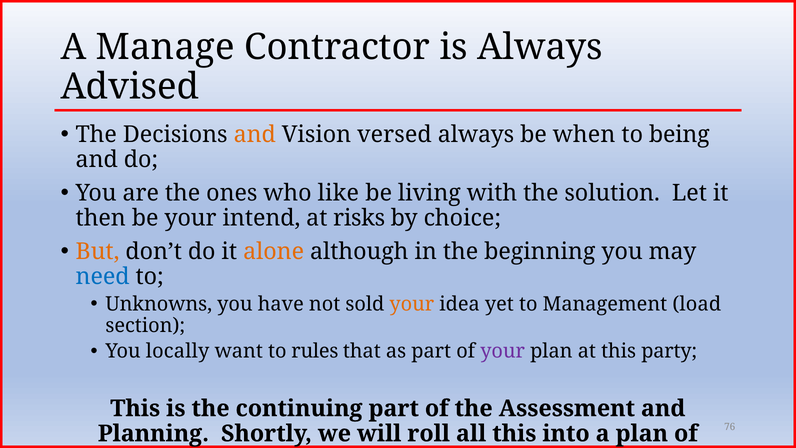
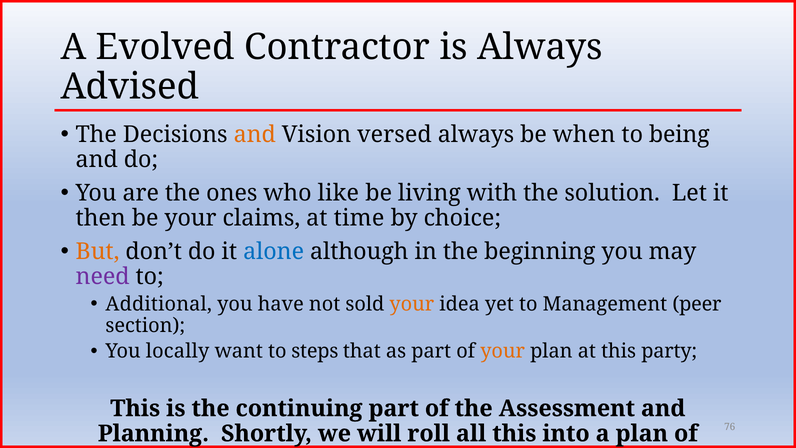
Manage: Manage -> Evolved
intend: intend -> claims
risks: risks -> time
alone colour: orange -> blue
need colour: blue -> purple
Unknowns: Unknowns -> Additional
load: load -> peer
rules: rules -> steps
your at (503, 351) colour: purple -> orange
